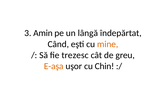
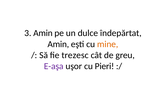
lângă: lângă -> dulce
Când at (58, 44): Când -> Amin
E-aşa colour: orange -> purple
Chin: Chin -> Pieri
